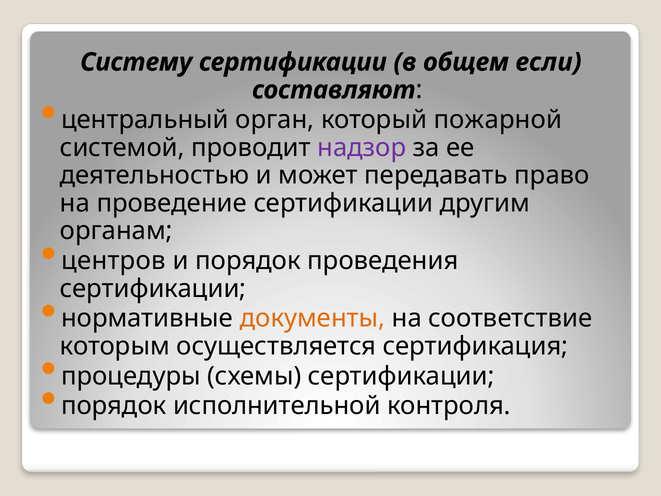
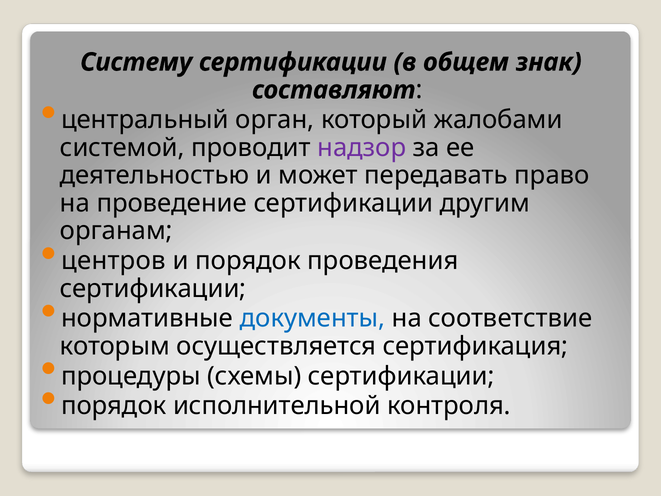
если: если -> знак
пожарной: пожарной -> жалобами
документы colour: orange -> blue
